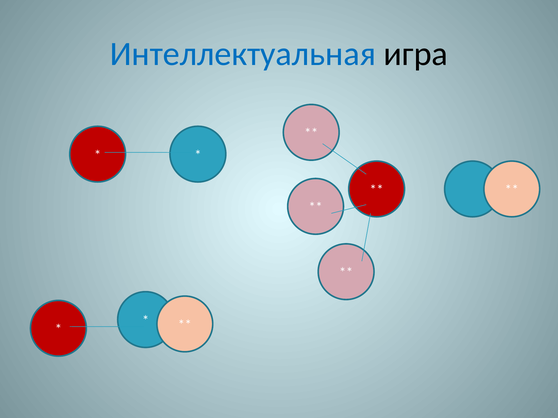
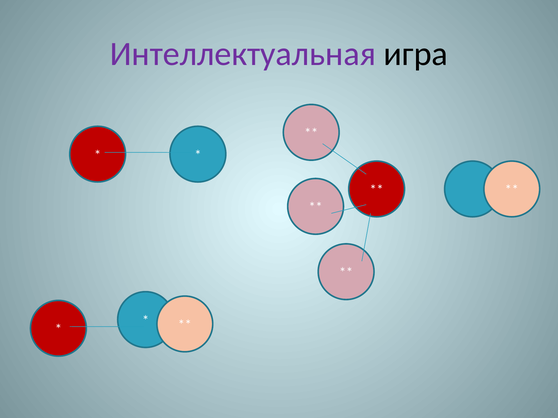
Интеллектуальная colour: blue -> purple
